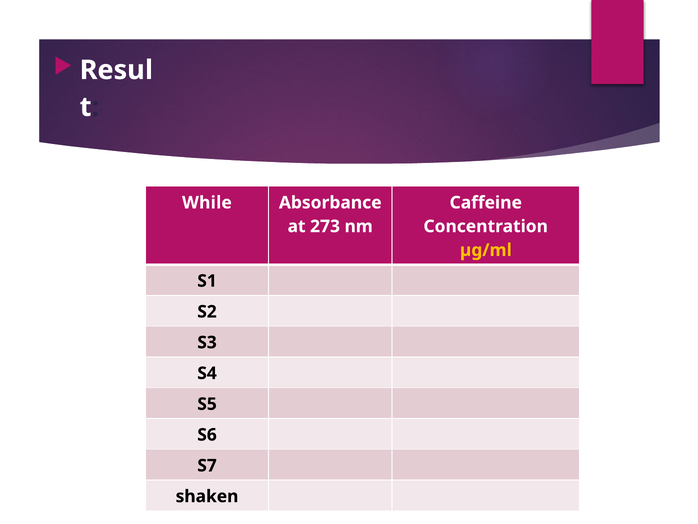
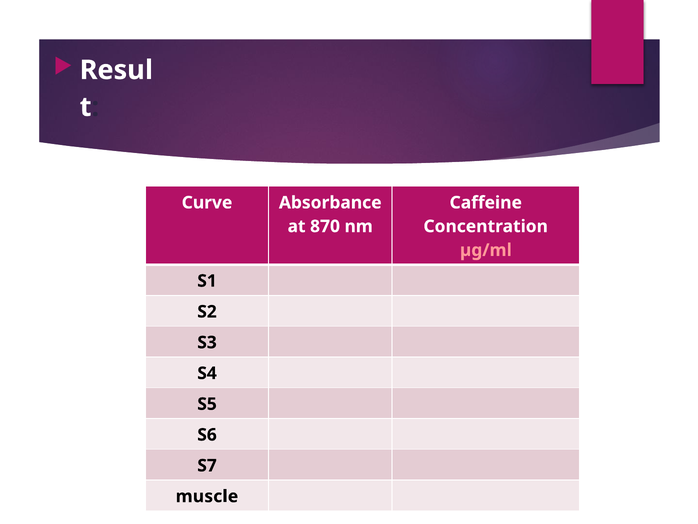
While: While -> Curve
273: 273 -> 870
µg/ml colour: yellow -> pink
shaken: shaken -> muscle
